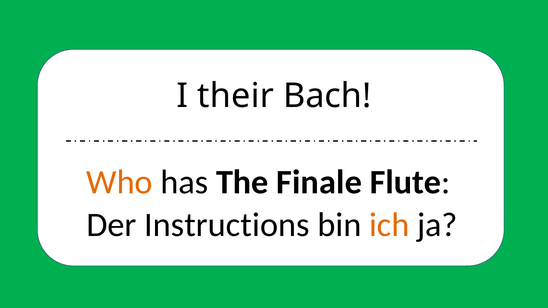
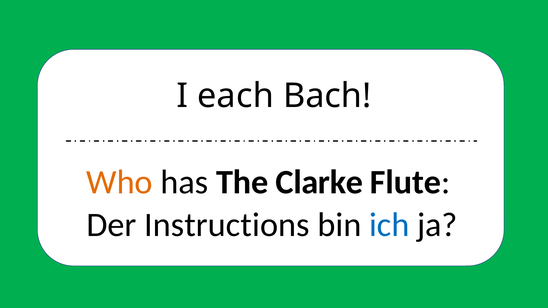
their: their -> each
Finale: Finale -> Clarke
ich colour: orange -> blue
